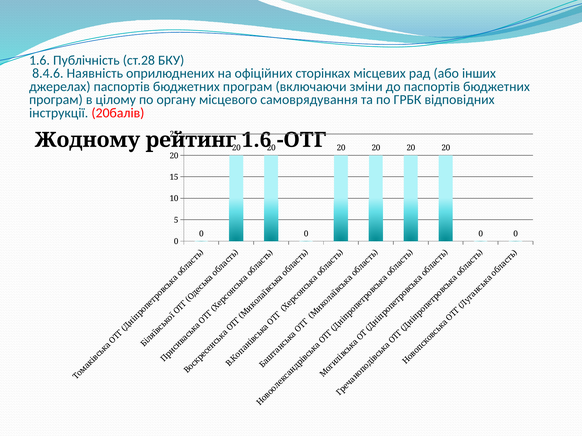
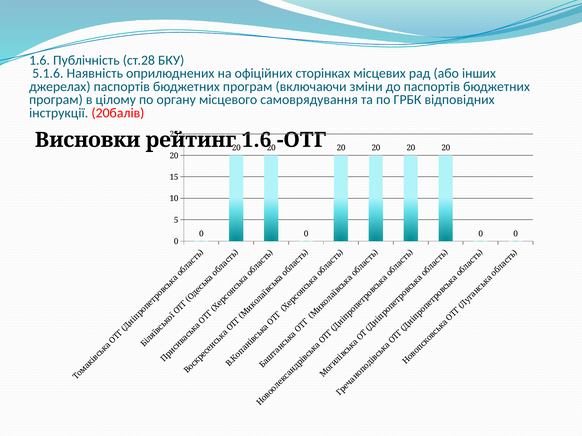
8.4.6: 8.4.6 -> 5.1.6
Жодному: Жодному -> Висновки
